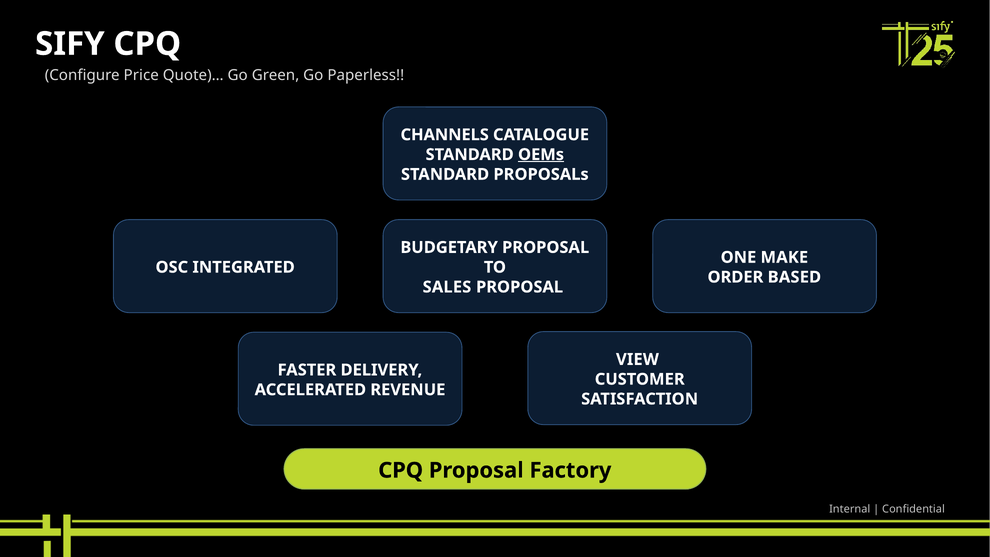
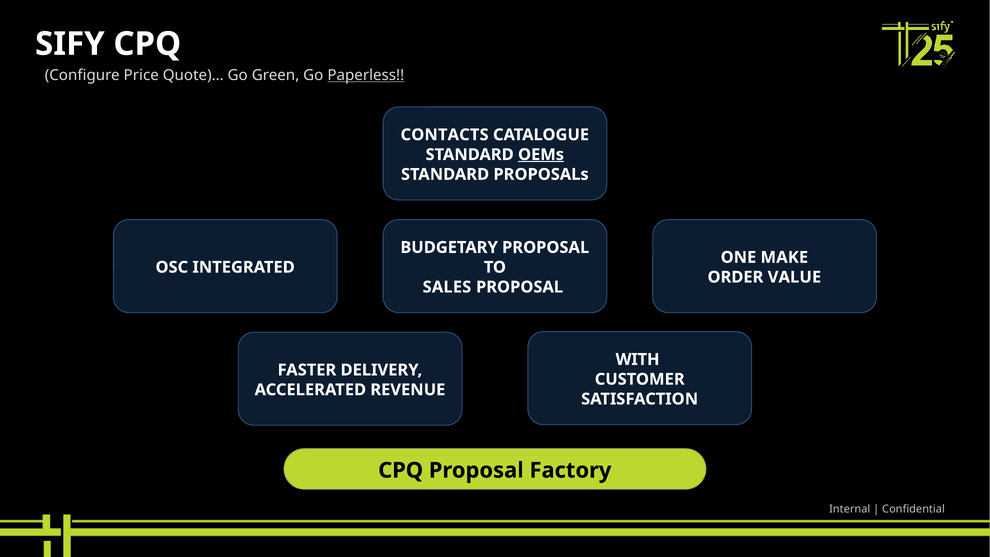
Paperless underline: none -> present
CHANNELS: CHANNELS -> CONTACTS
BASED: BASED -> VALUE
VIEW: VIEW -> WITH
